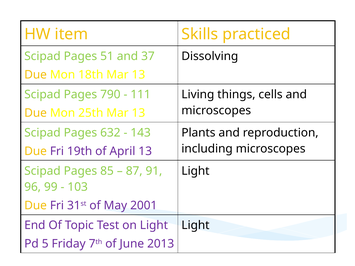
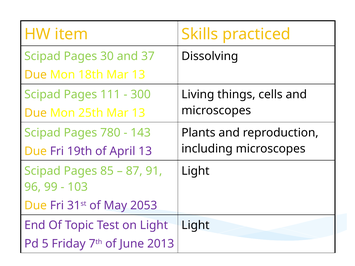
51: 51 -> 30
790: 790 -> 111
111: 111 -> 300
632: 632 -> 780
2001: 2001 -> 2053
